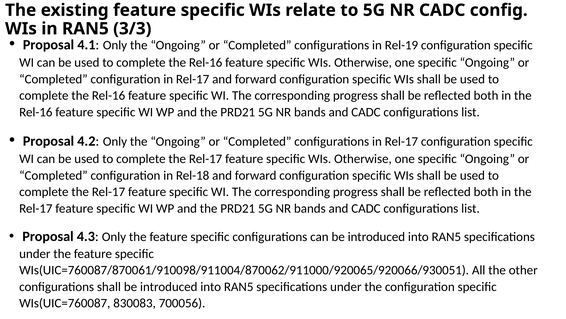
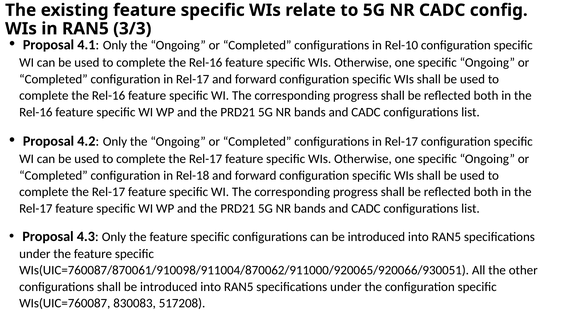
Rel-19: Rel-19 -> Rel-10
700056: 700056 -> 517208
